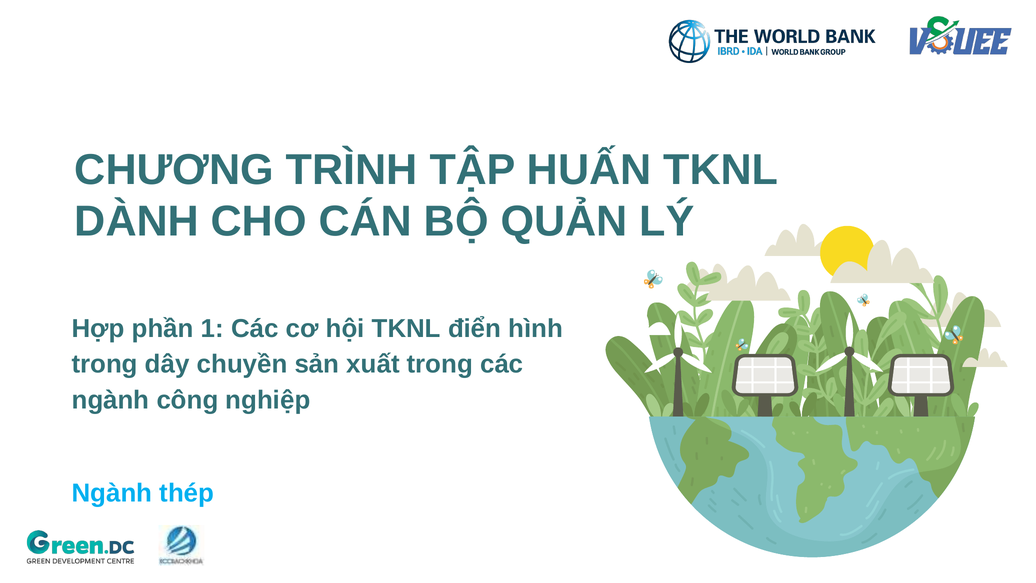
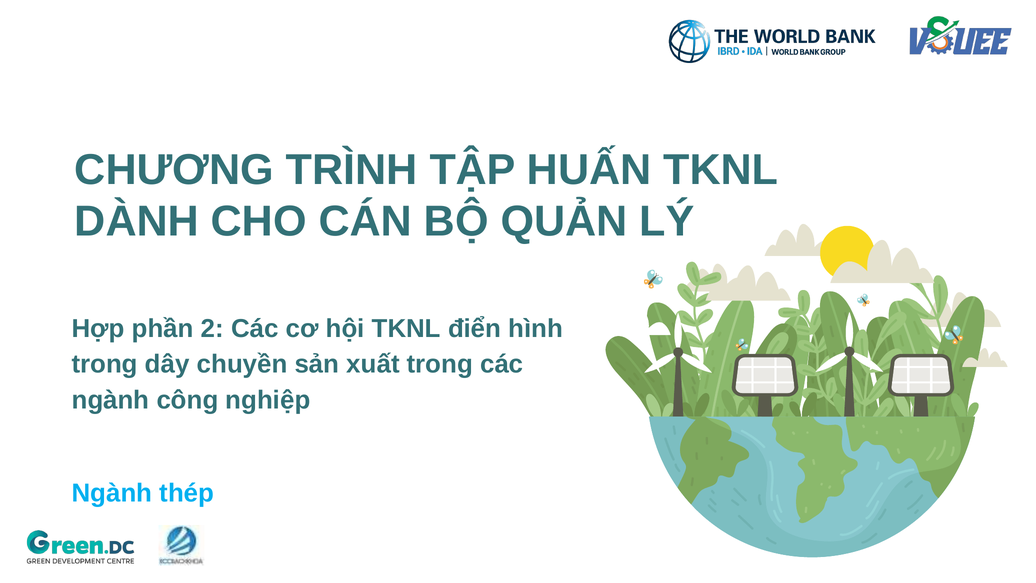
1: 1 -> 2
